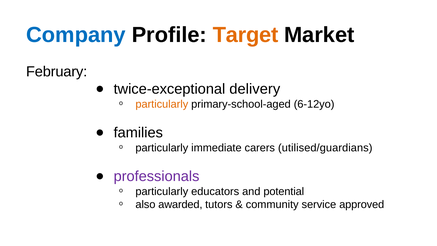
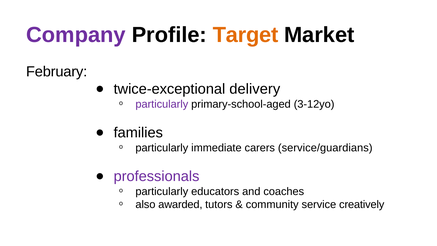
Company colour: blue -> purple
particularly at (162, 104) colour: orange -> purple
6-12yo: 6-12yo -> 3-12yo
utilised/guardians: utilised/guardians -> service/guardians
potential: potential -> coaches
approved: approved -> creatively
